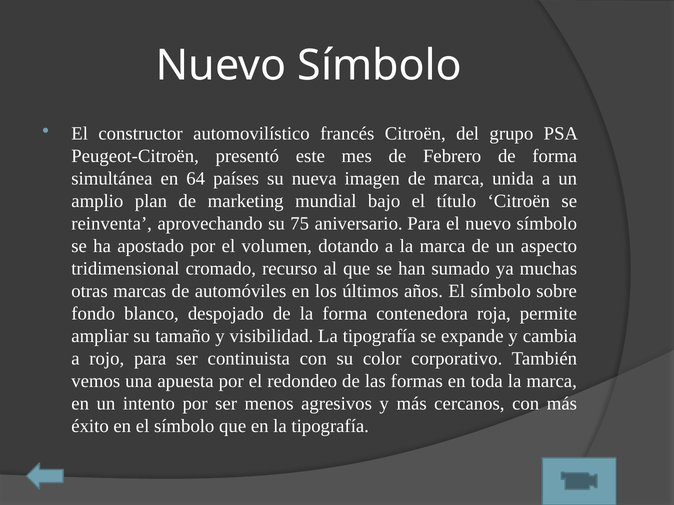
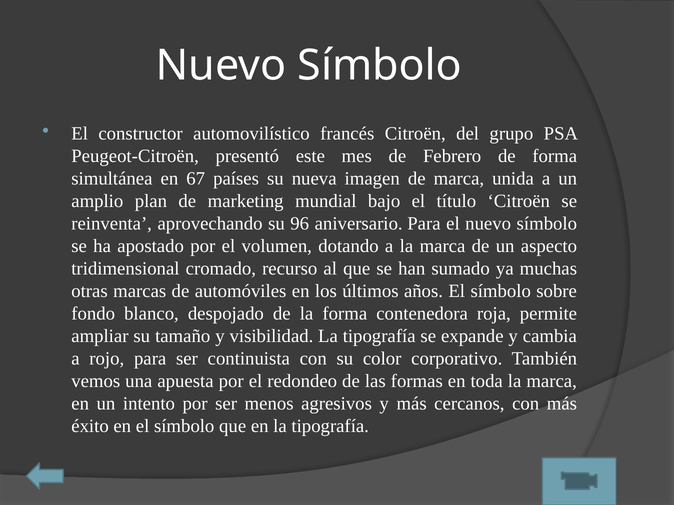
64: 64 -> 67
75: 75 -> 96
